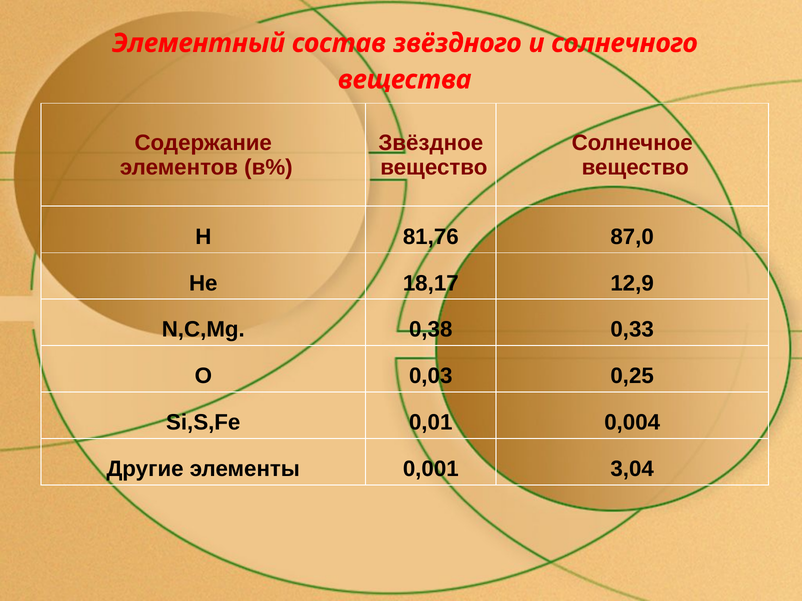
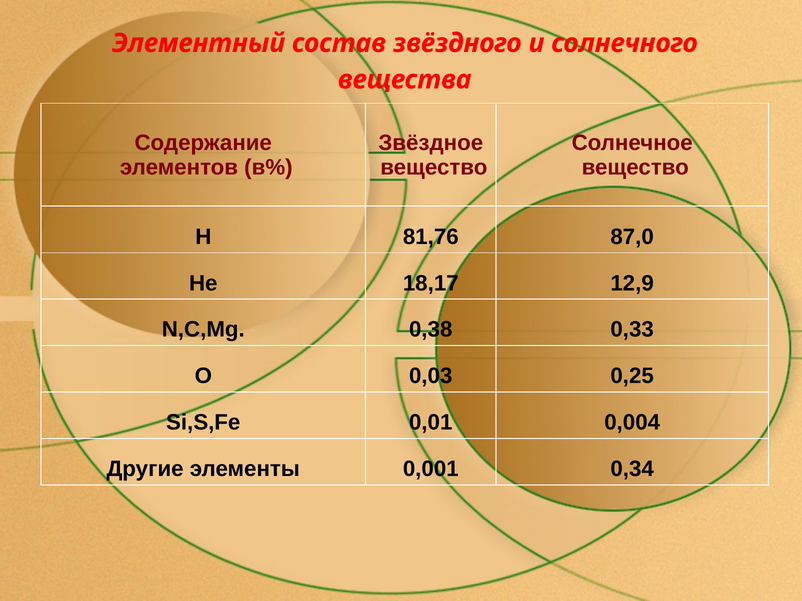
3,04: 3,04 -> 0,34
